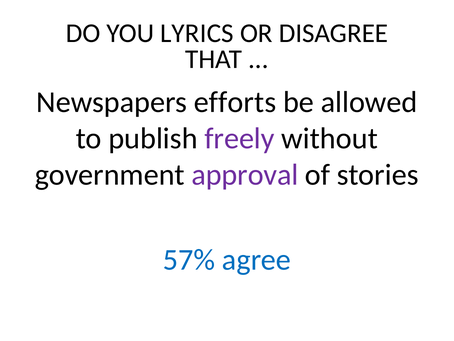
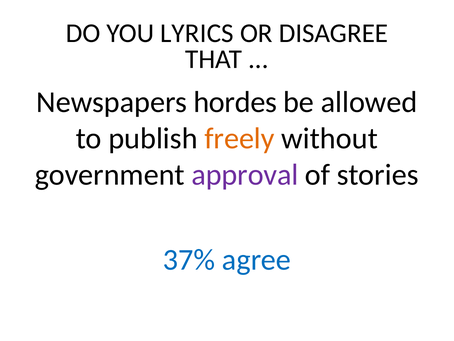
efforts: efforts -> hordes
freely colour: purple -> orange
57%: 57% -> 37%
